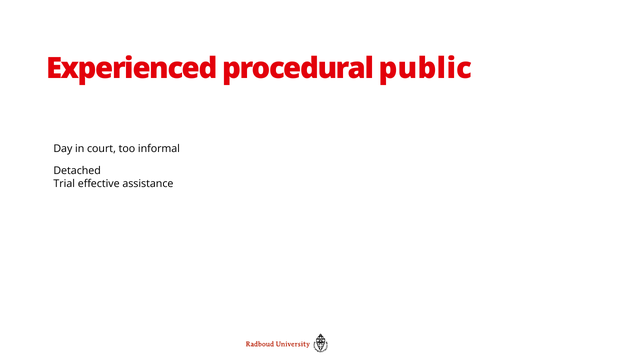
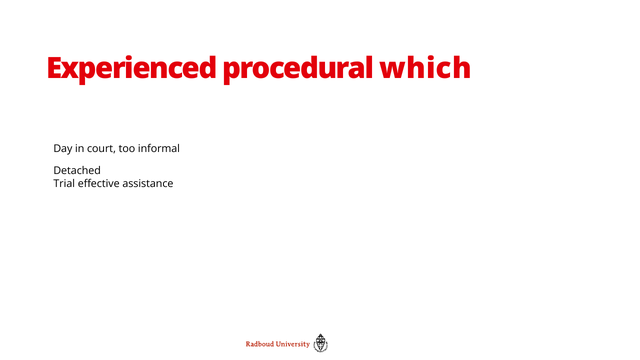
public: public -> which
